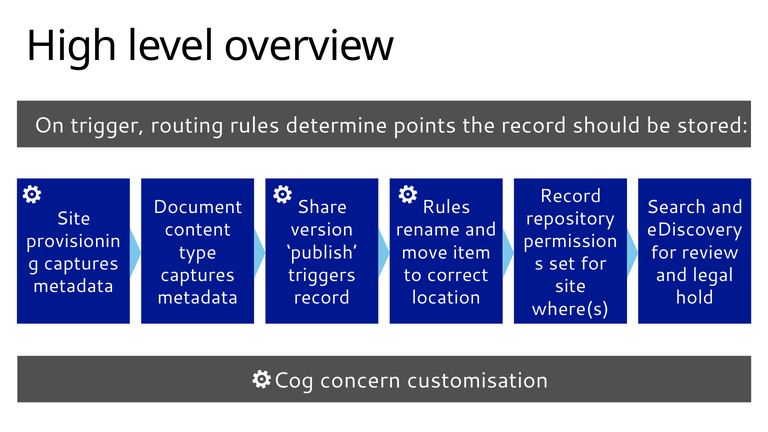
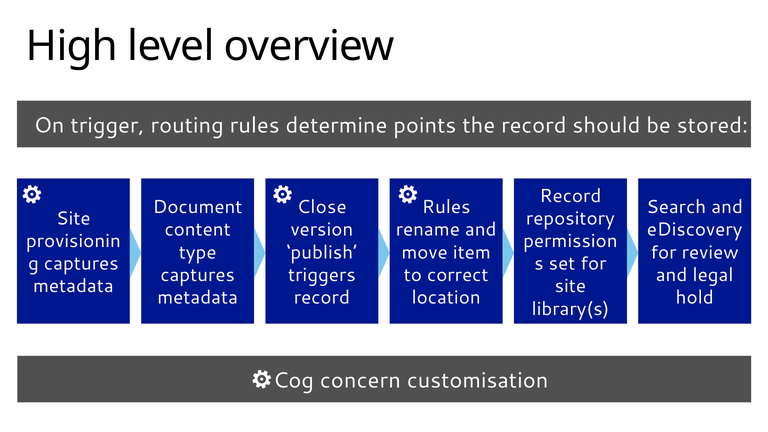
Share: Share -> Close
where(s: where(s -> library(s
